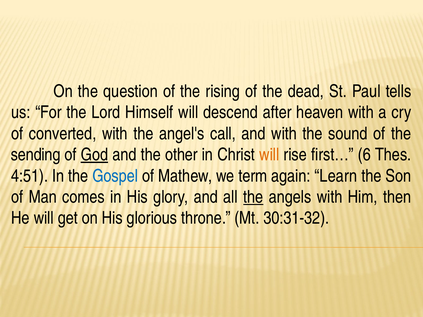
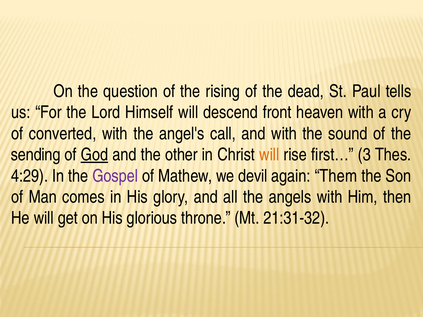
after: after -> front
6: 6 -> 3
4:51: 4:51 -> 4:29
Gospel colour: blue -> purple
term: term -> devil
Learn: Learn -> Them
the at (253, 197) underline: present -> none
30:31-32: 30:31-32 -> 21:31-32
